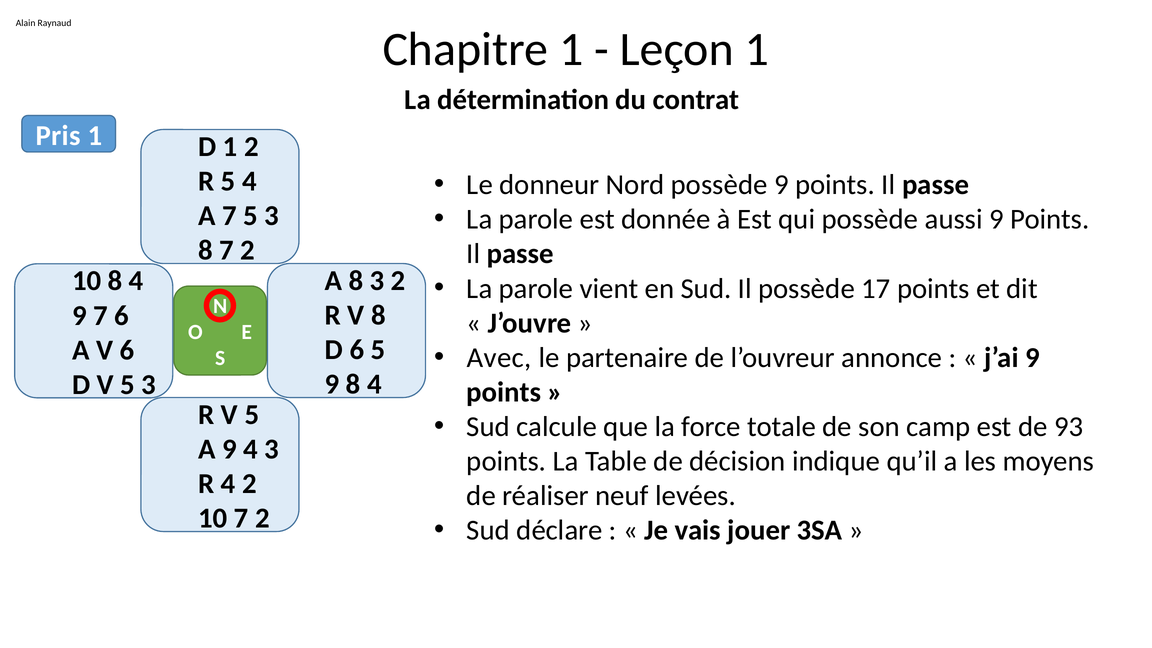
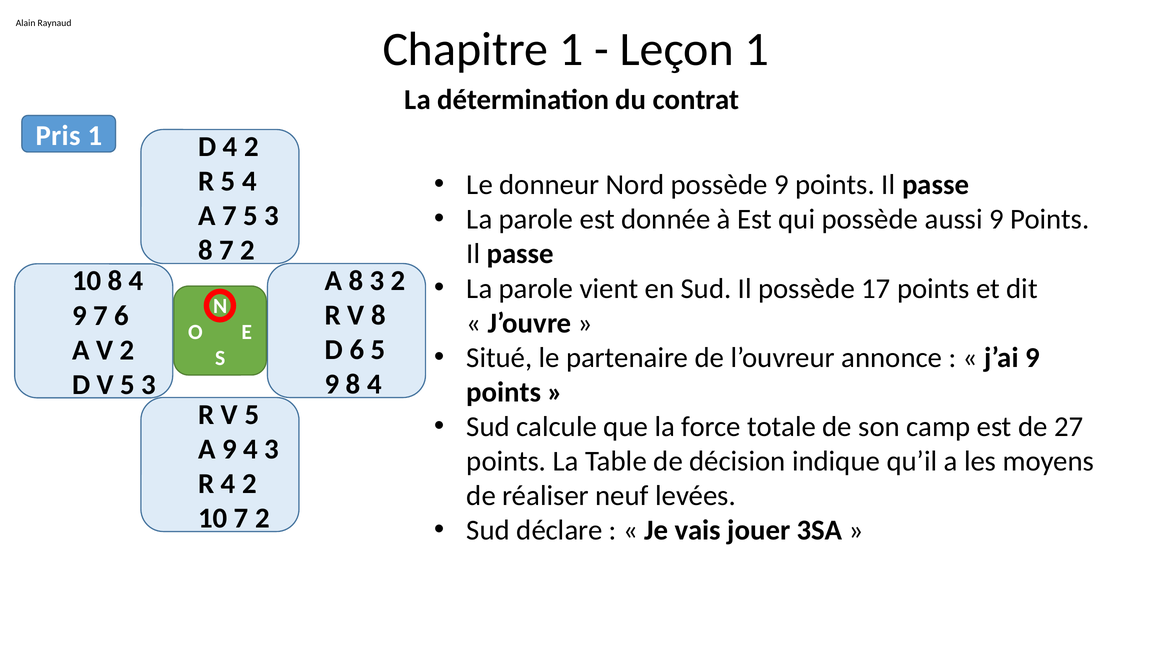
1 at (230, 147): 1 -> 4
V 6: 6 -> 2
Avec: Avec -> Situé
93: 93 -> 27
